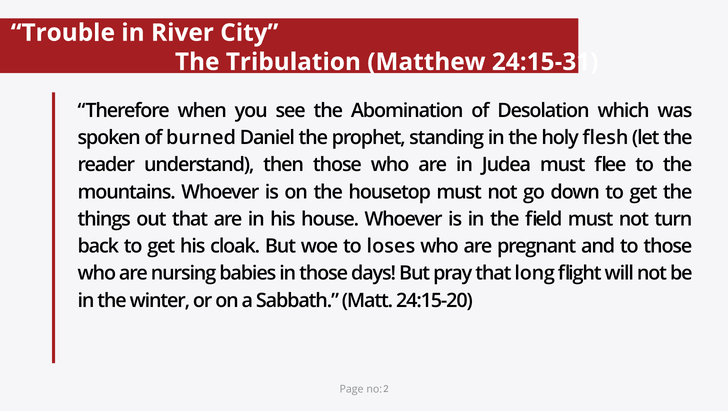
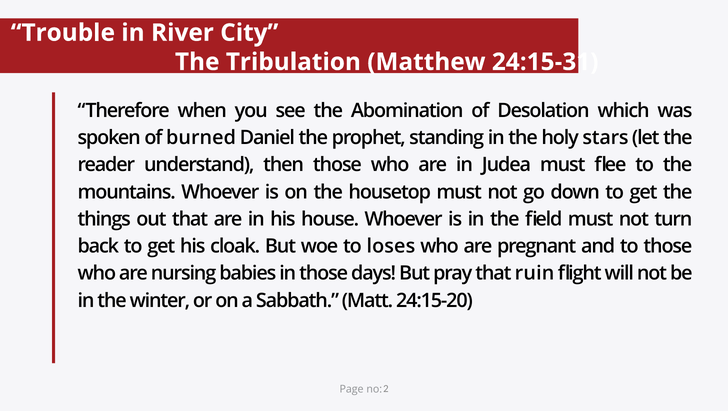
flesh: flesh -> stars
long: long -> ruin
